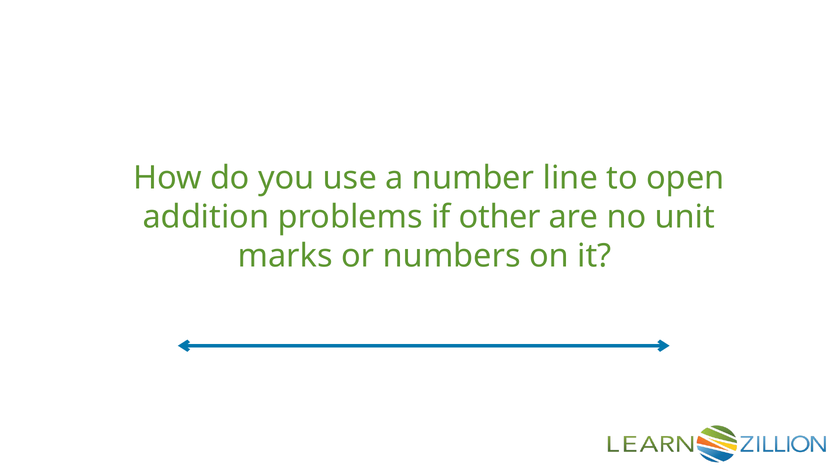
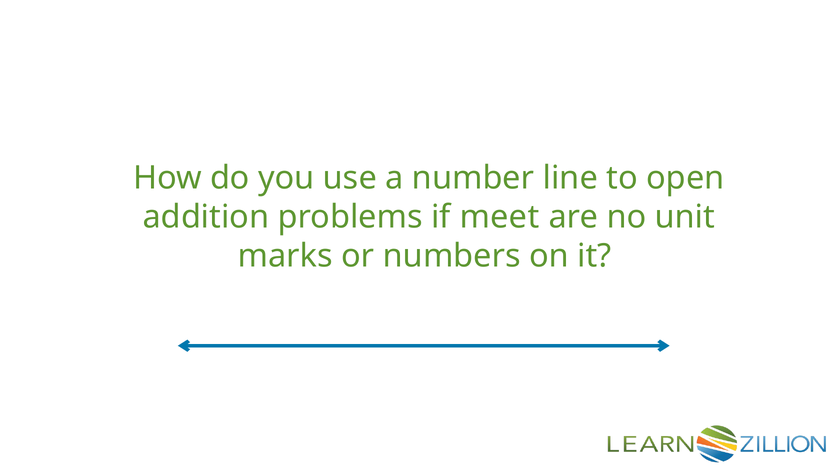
other: other -> meet
